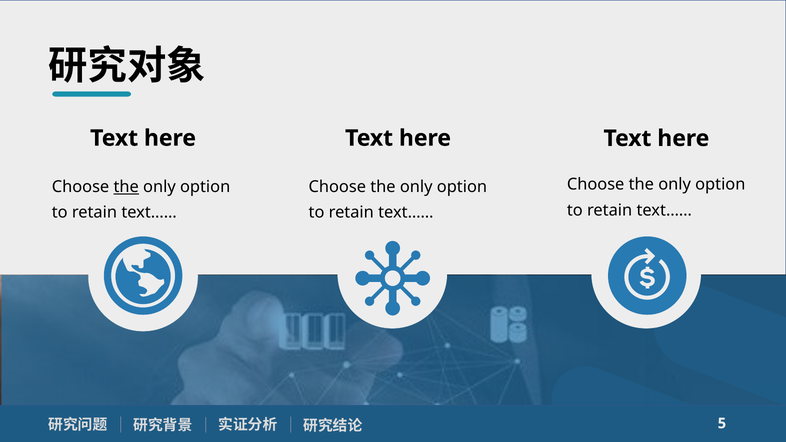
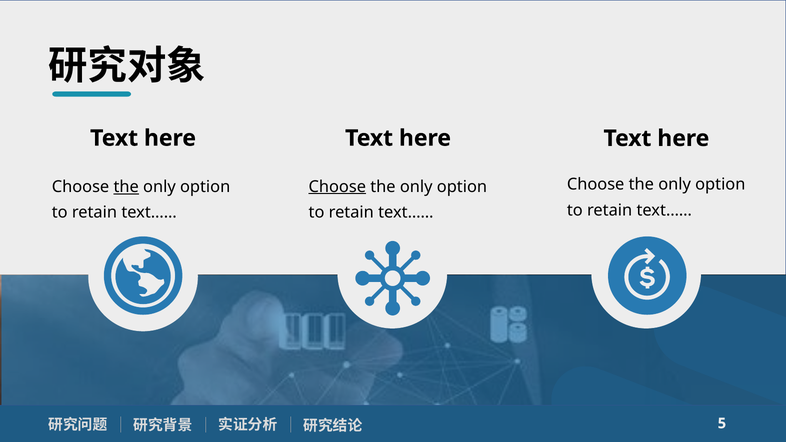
Choose at (337, 187) underline: none -> present
